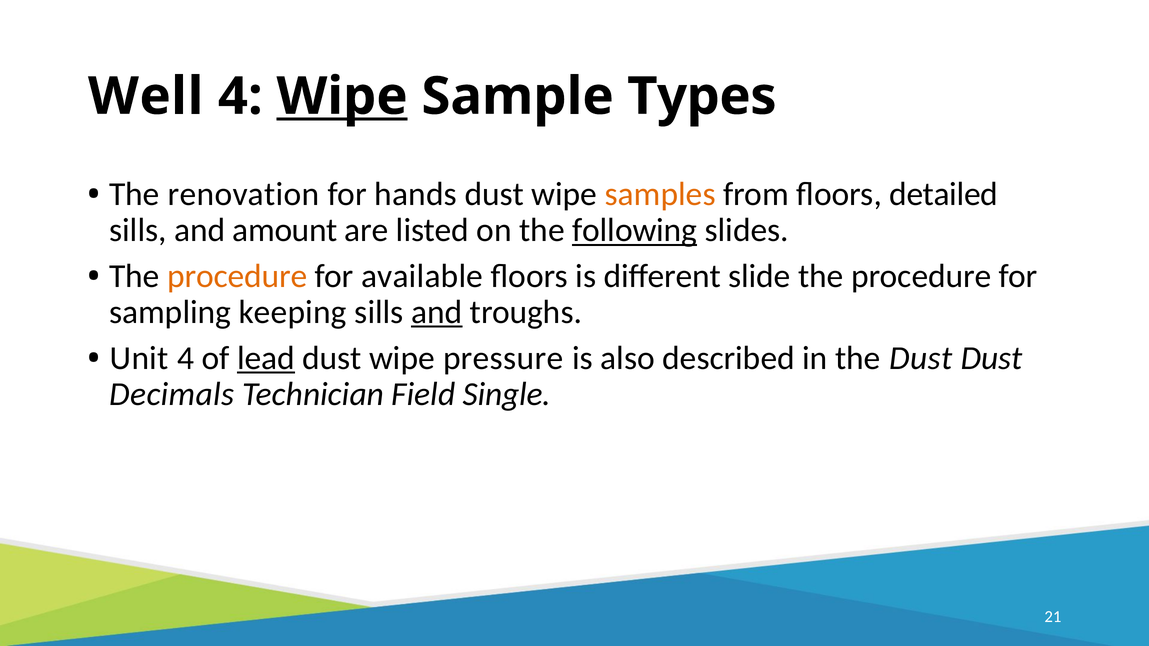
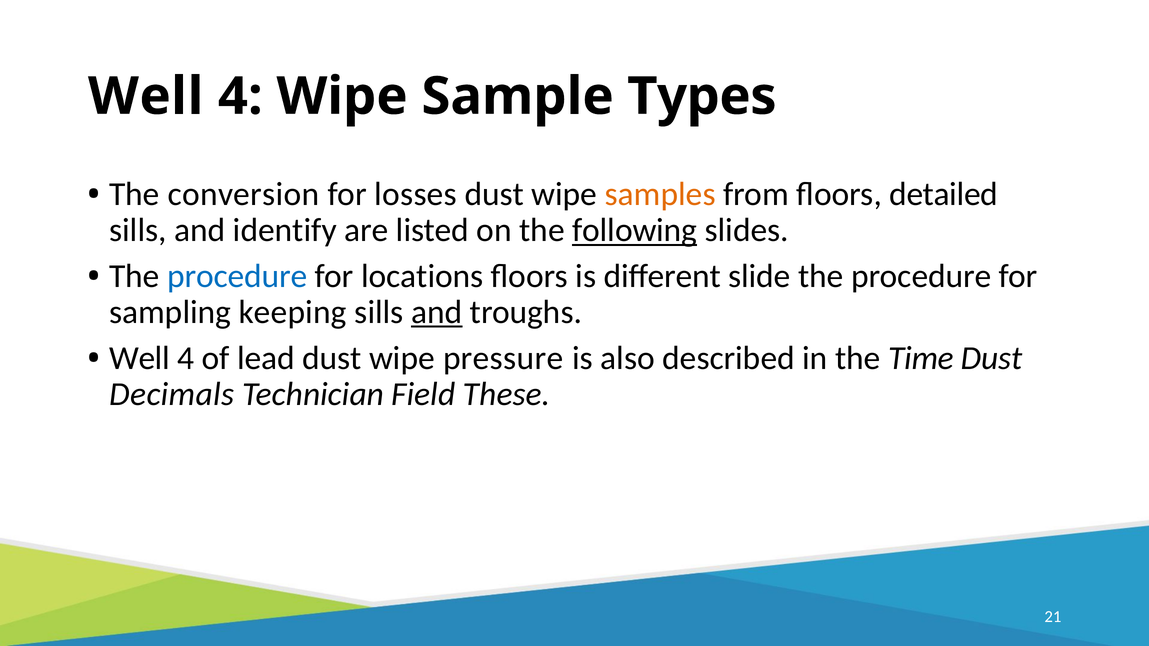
Wipe at (342, 97) underline: present -> none
renovation: renovation -> conversion
hands: hands -> losses
amount: amount -> identify
procedure at (237, 276) colour: orange -> blue
available: available -> locations
Unit at (139, 358): Unit -> Well
lead underline: present -> none
the Dust: Dust -> Time
Single: Single -> These
